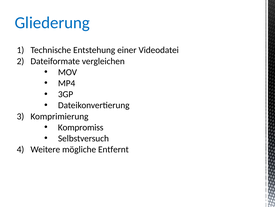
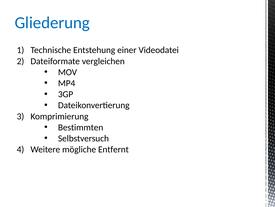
Kompromiss: Kompromiss -> Bestimmten
